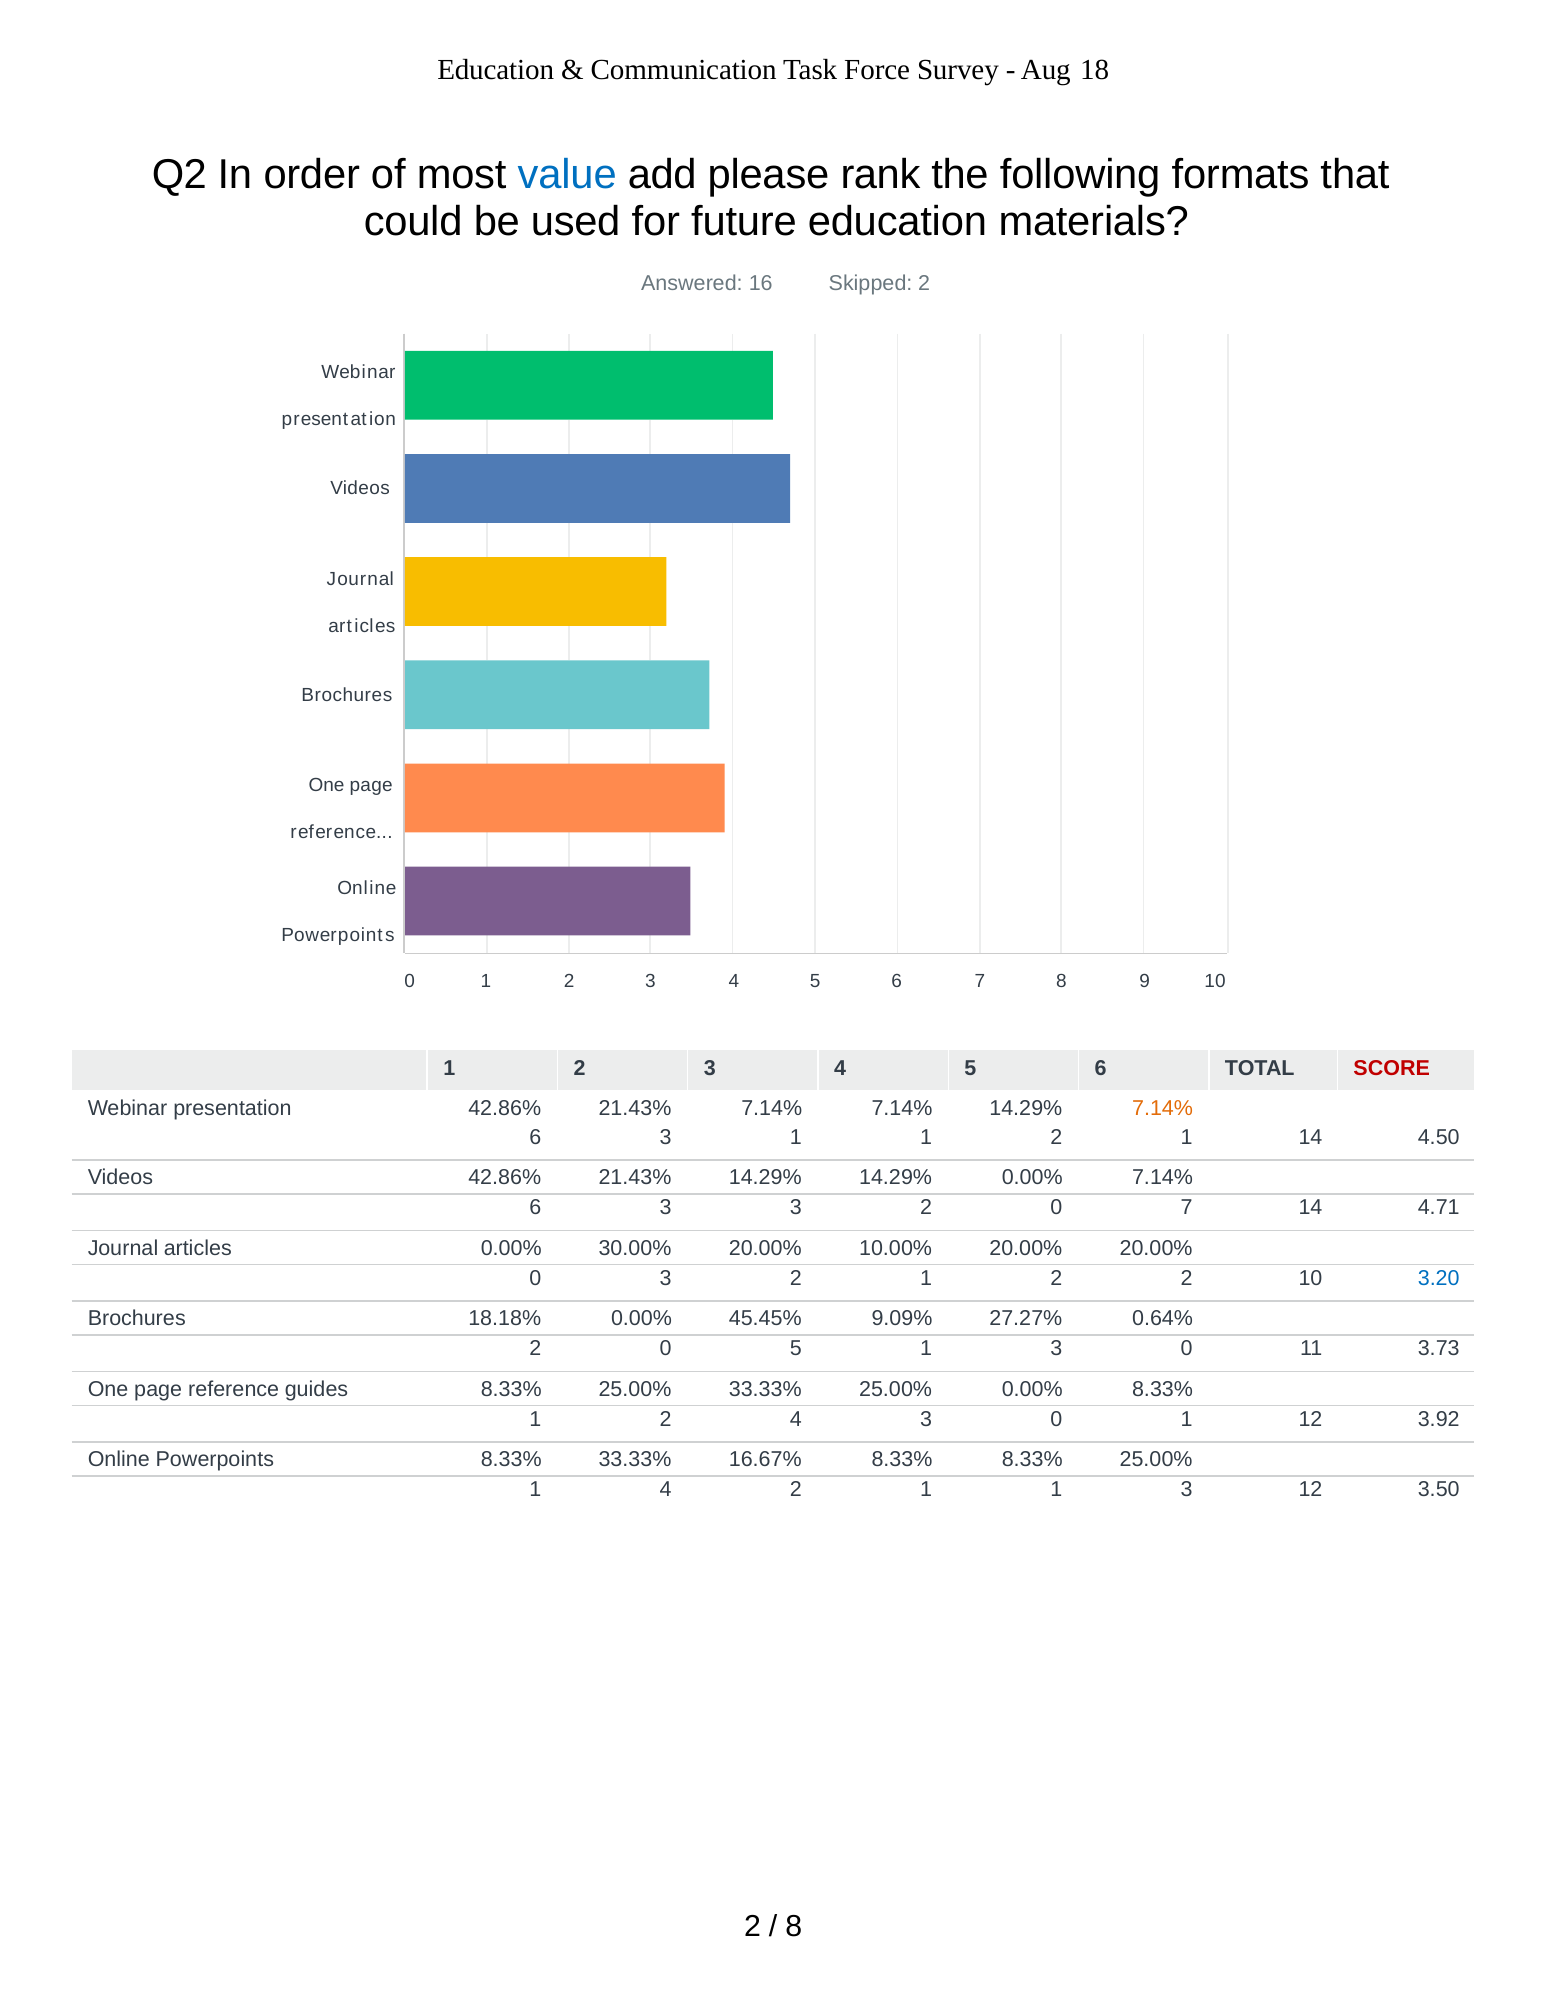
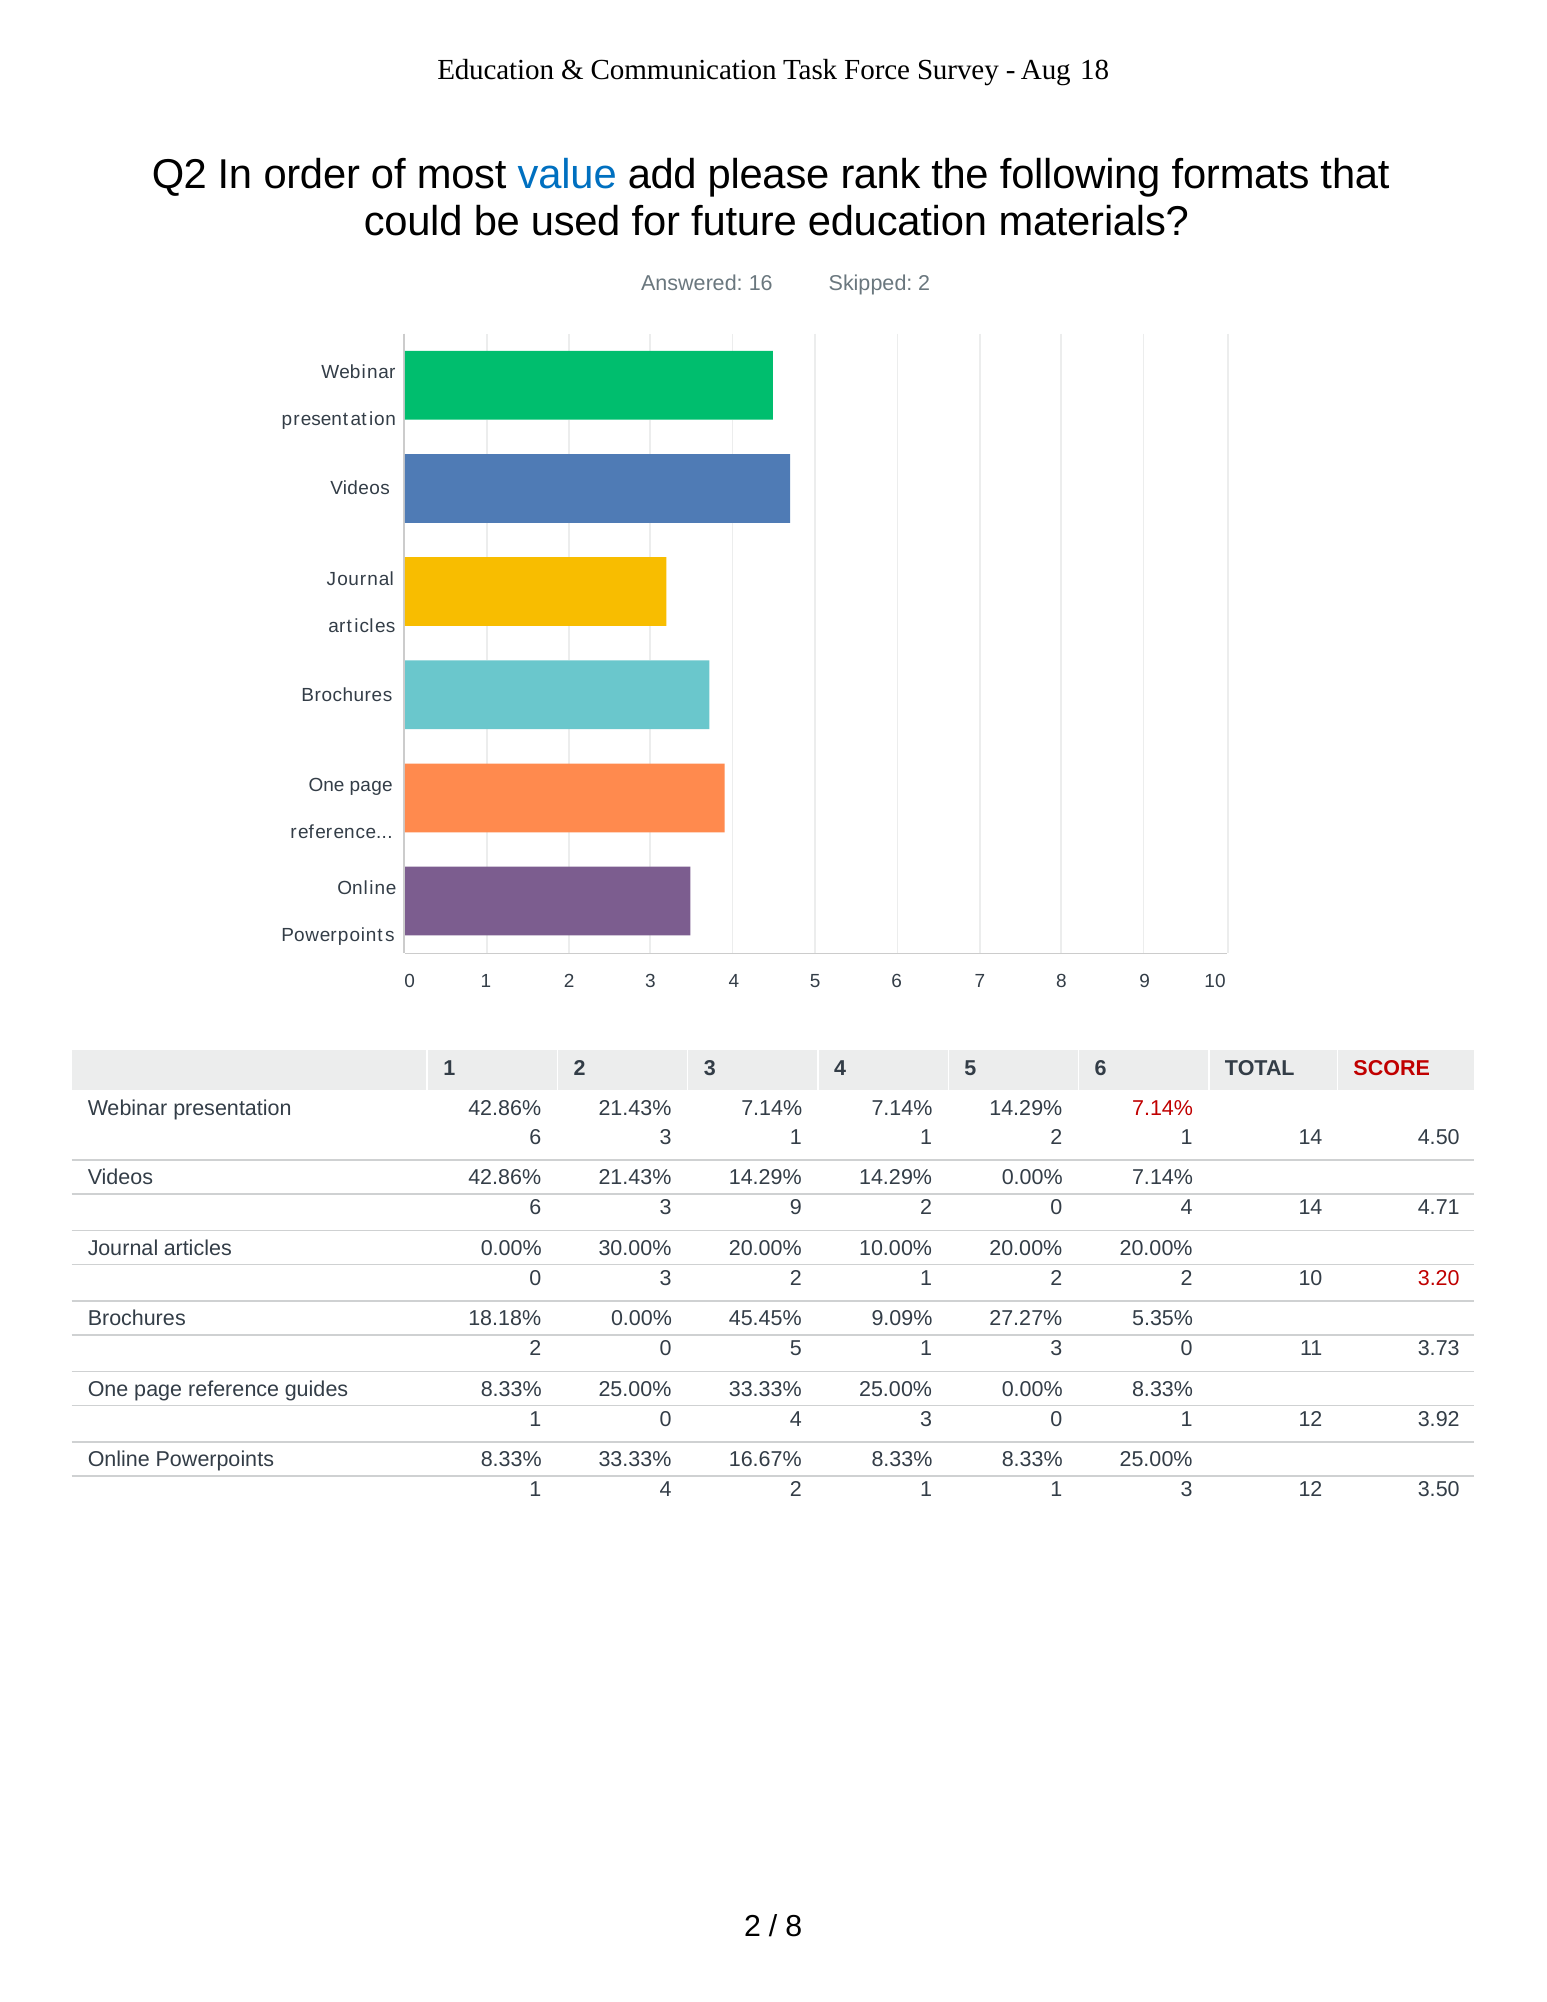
7.14% at (1163, 1108) colour: orange -> red
3 3: 3 -> 9
2 0 7: 7 -> 4
3.20 colour: blue -> red
0.64%: 0.64% -> 5.35%
2 at (666, 1419): 2 -> 0
